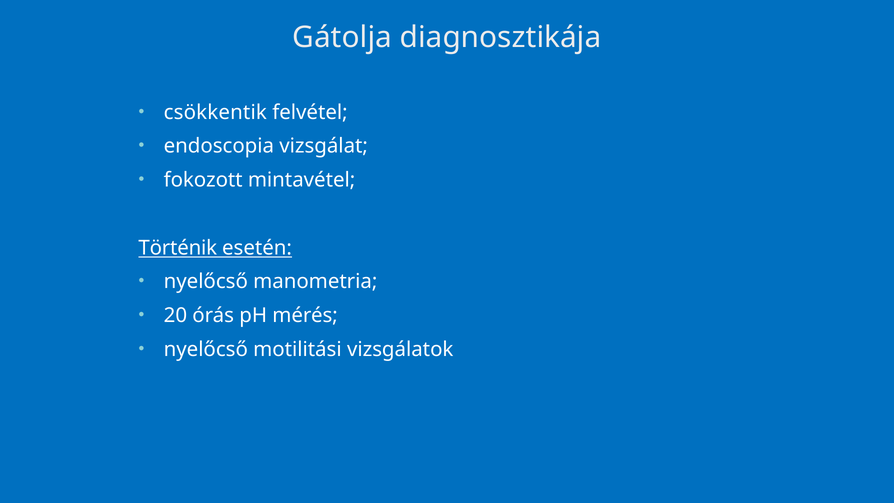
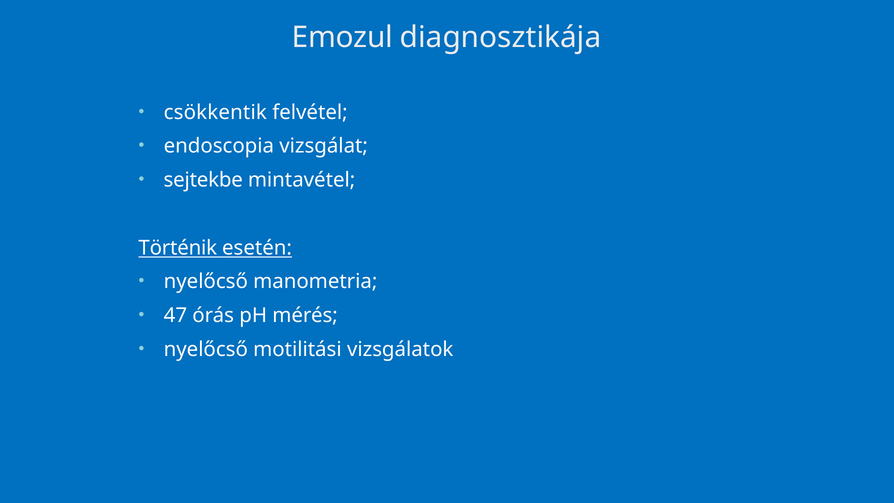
Gátolja: Gátolja -> Emozul
fokozott: fokozott -> sejtekbe
20: 20 -> 47
